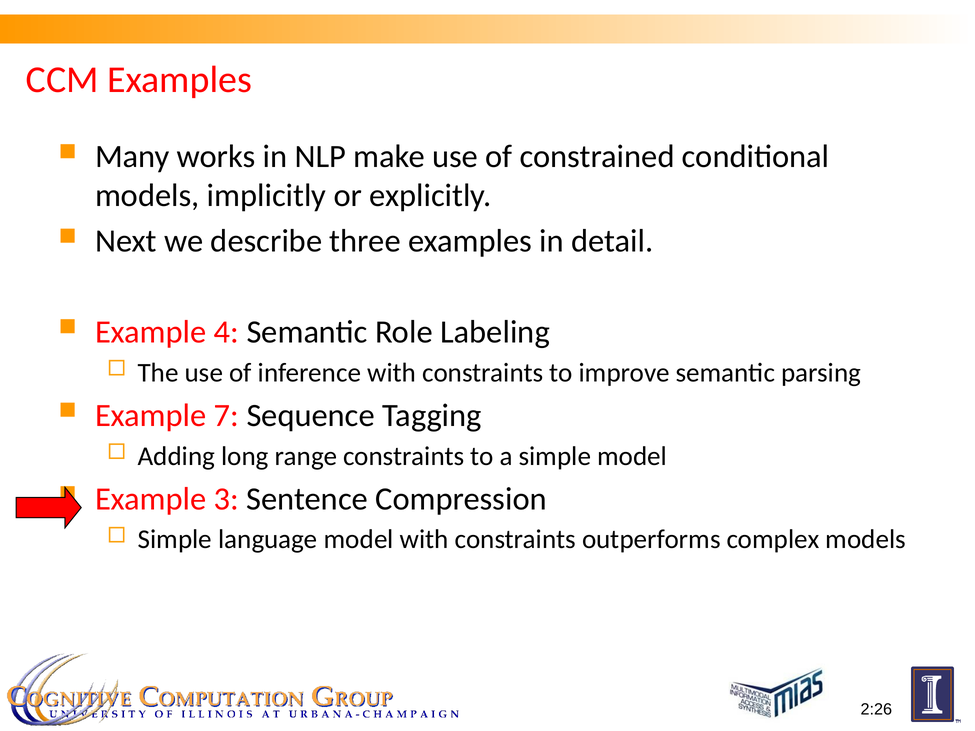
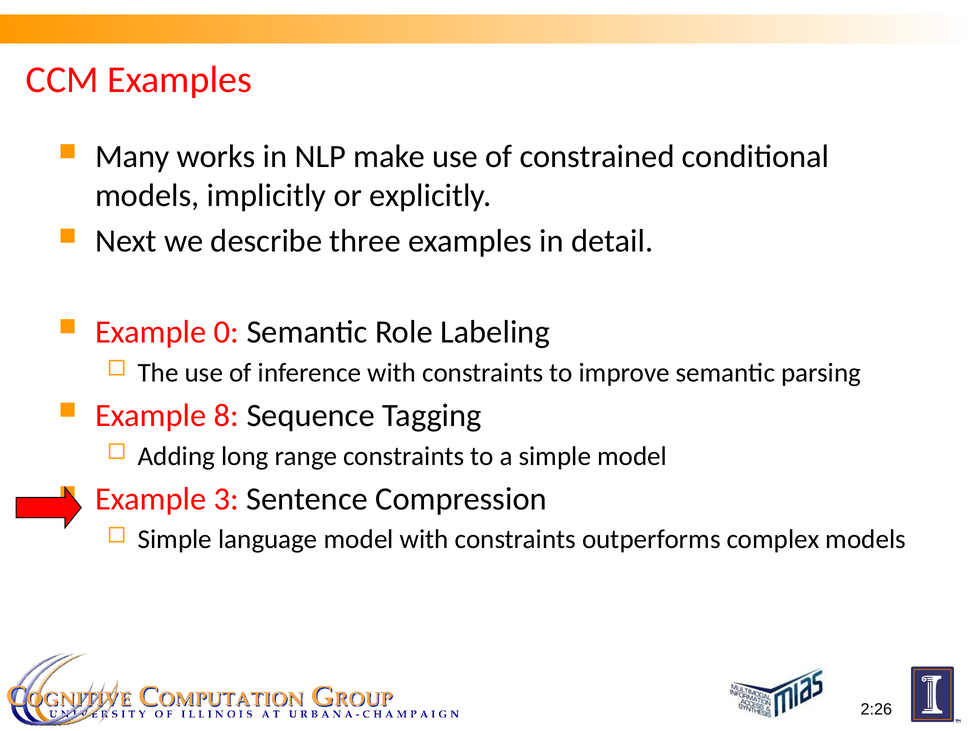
4: 4 -> 0
7: 7 -> 8
